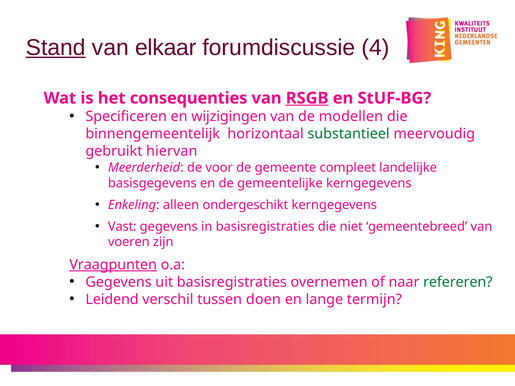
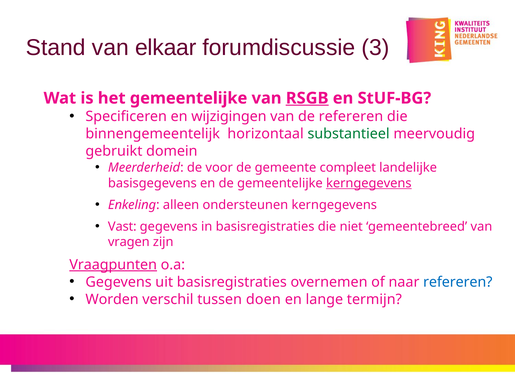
Stand underline: present -> none
4: 4 -> 3
het consequenties: consequenties -> gemeentelijke
de modellen: modellen -> refereren
hiervan: hiervan -> domein
kerngegevens at (369, 183) underline: none -> present
ondergeschikt: ondergeschikt -> ondersteunen
voeren: voeren -> vragen
refereren at (458, 282) colour: green -> blue
Leidend: Leidend -> Worden
